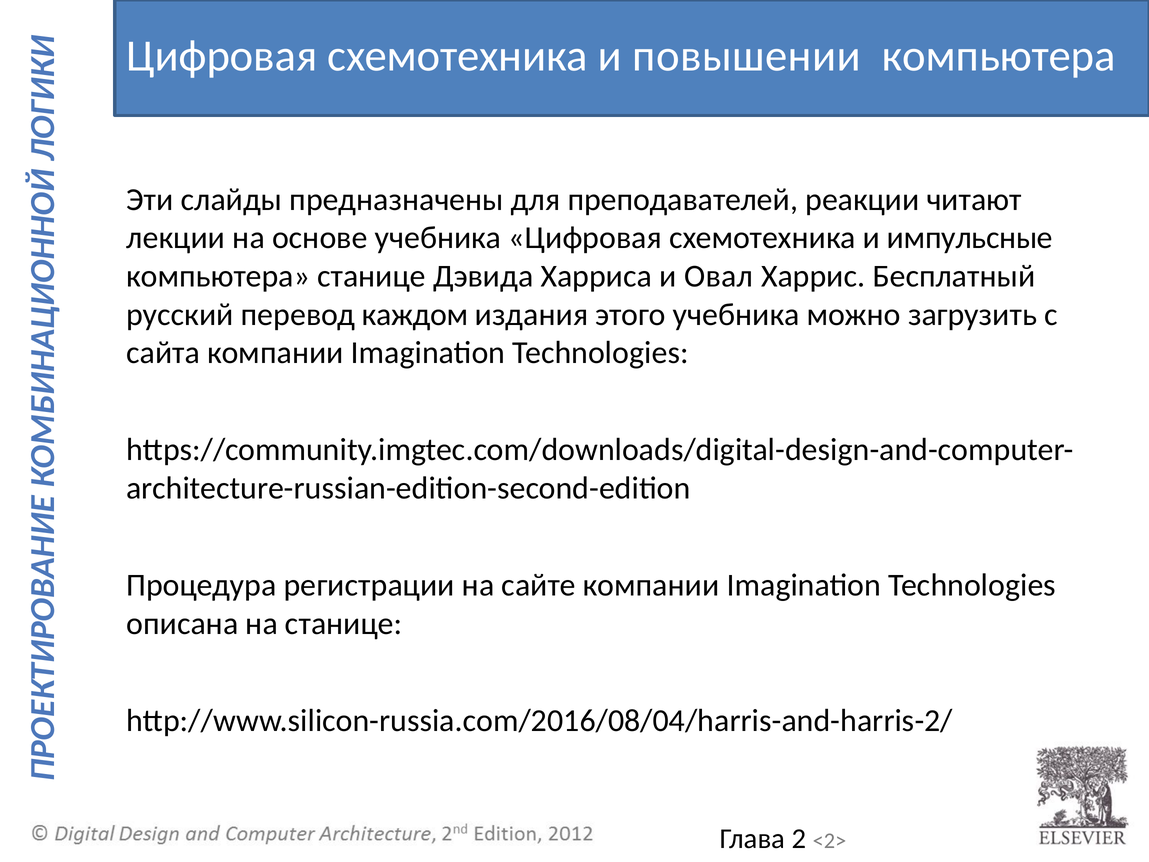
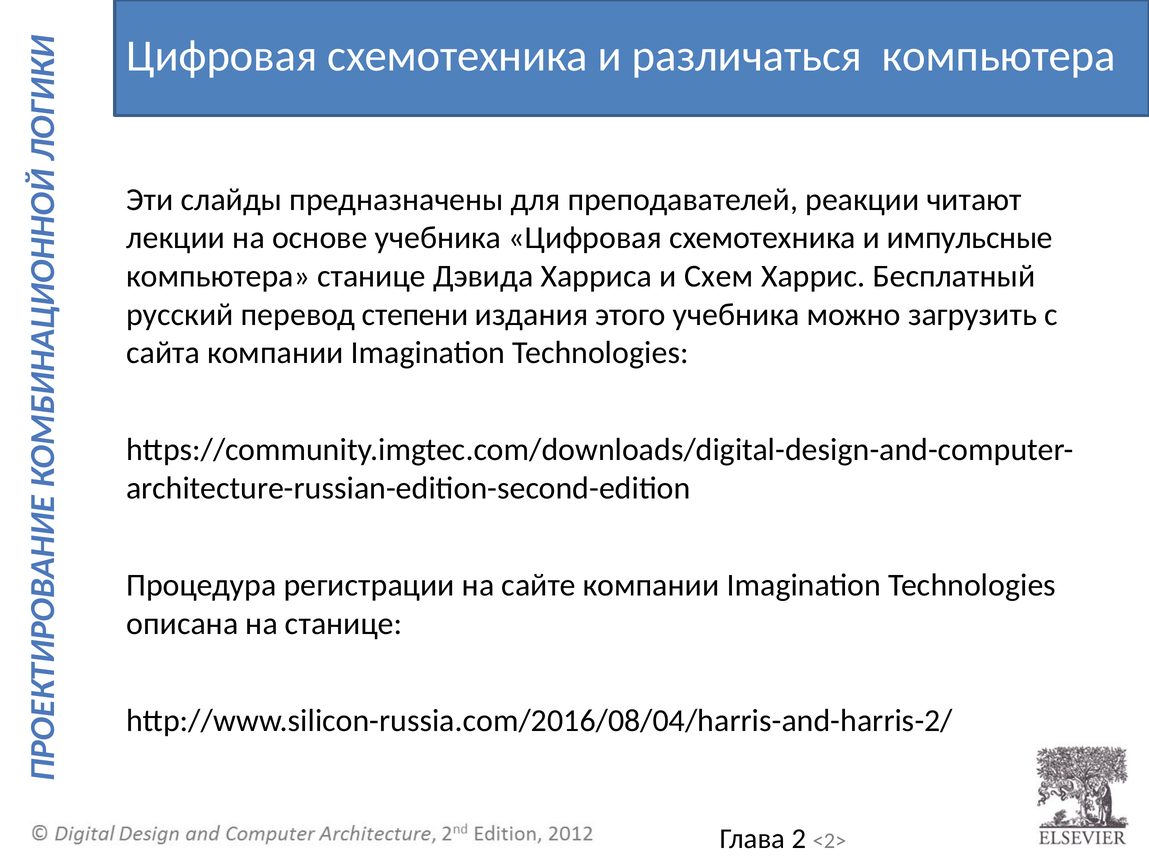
повышении: повышении -> различаться
Овал: Овал -> Схем
каждом: каждом -> степени
